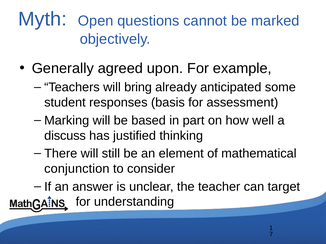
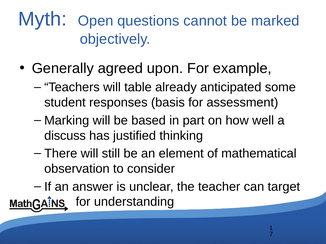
bring: bring -> table
conjunction: conjunction -> observation
